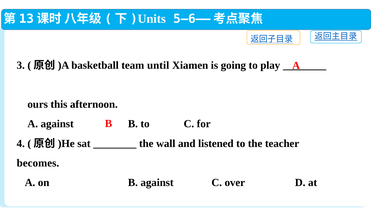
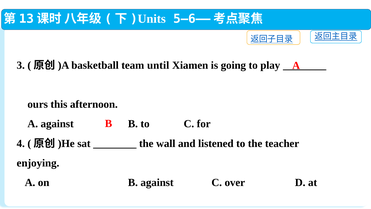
becomes: becomes -> enjoying
